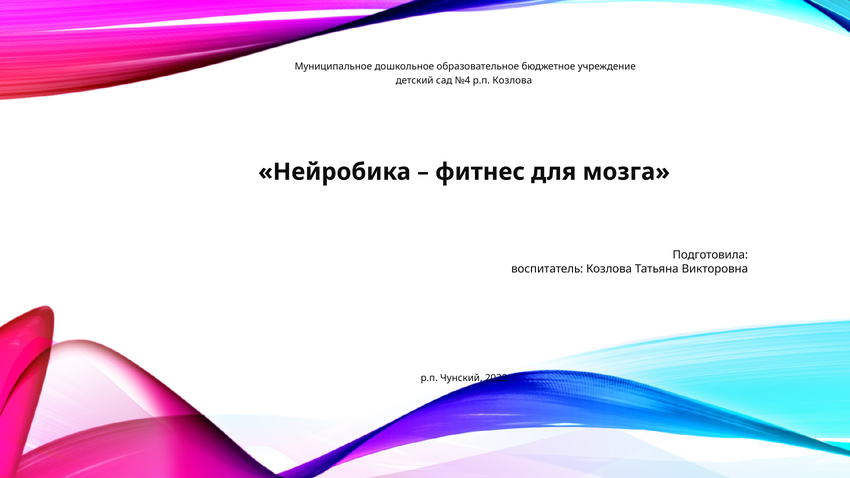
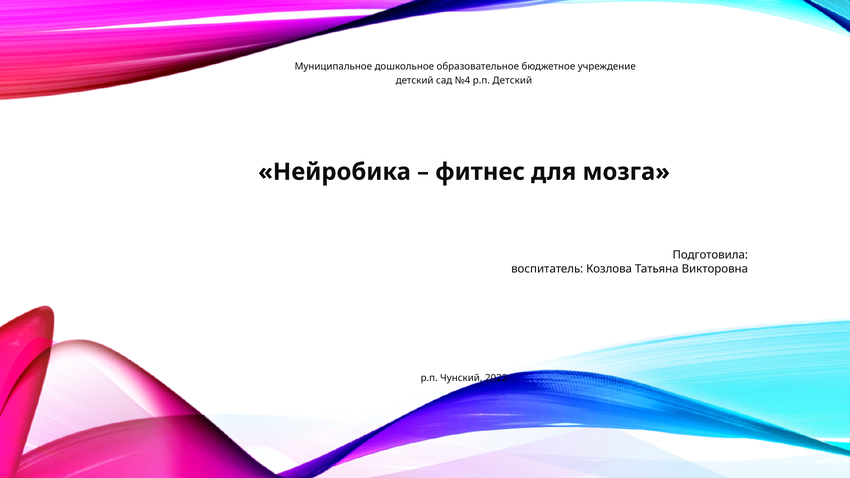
р.п Козлова: Козлова -> Детский
